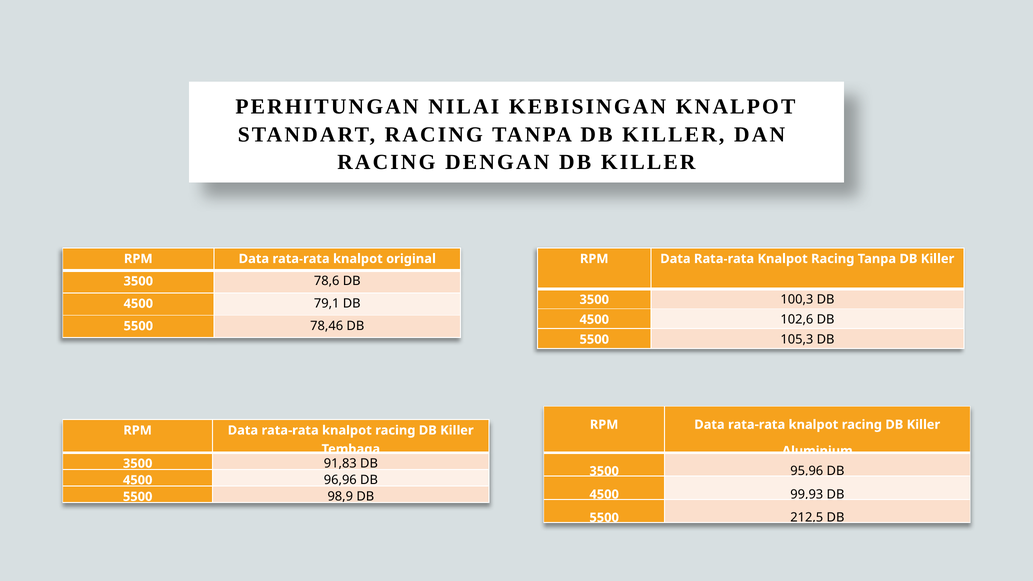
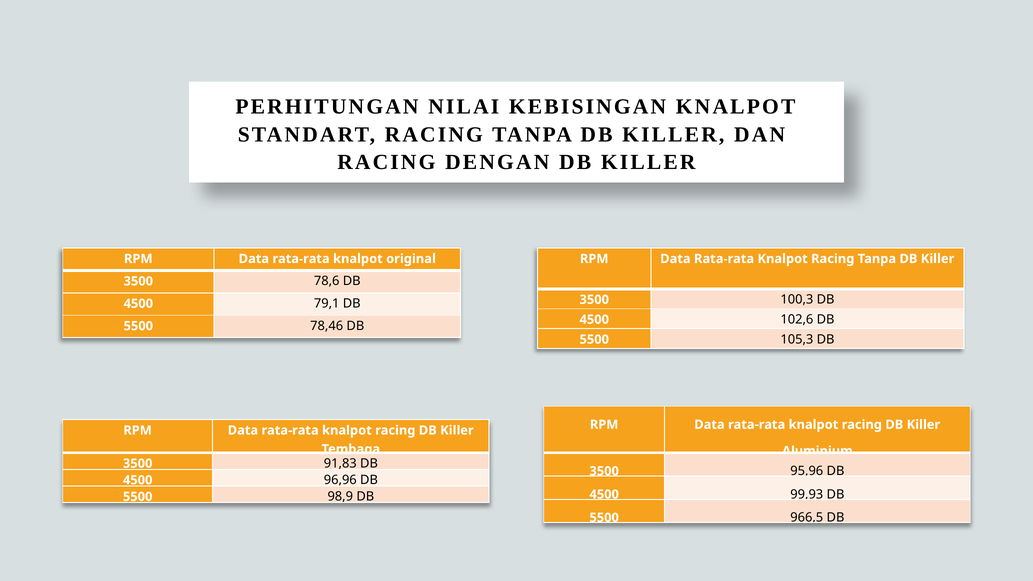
212,5: 212,5 -> 966,5
